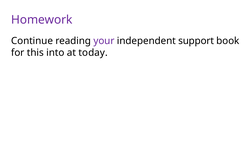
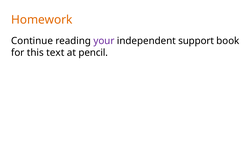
Homework colour: purple -> orange
into: into -> text
today: today -> pencil
